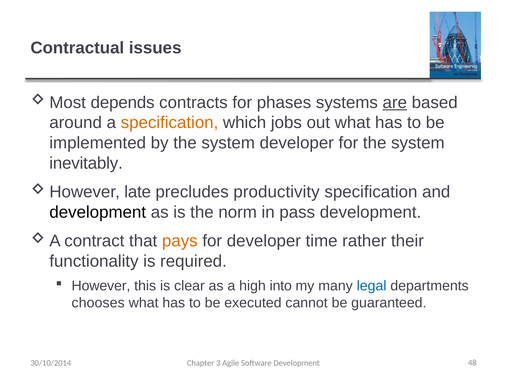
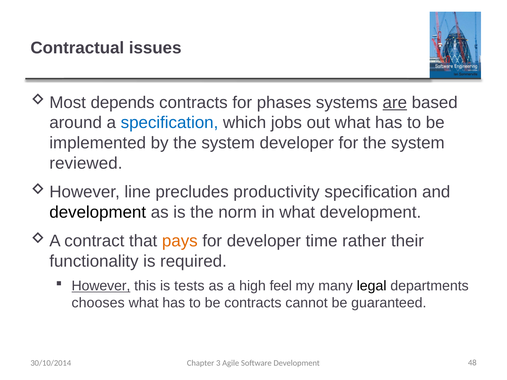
specification at (170, 123) colour: orange -> blue
inevitably: inevitably -> reviewed
late: late -> line
in pass: pass -> what
However underline: none -> present
clear: clear -> tests
into: into -> feel
legal colour: blue -> black
be executed: executed -> contracts
